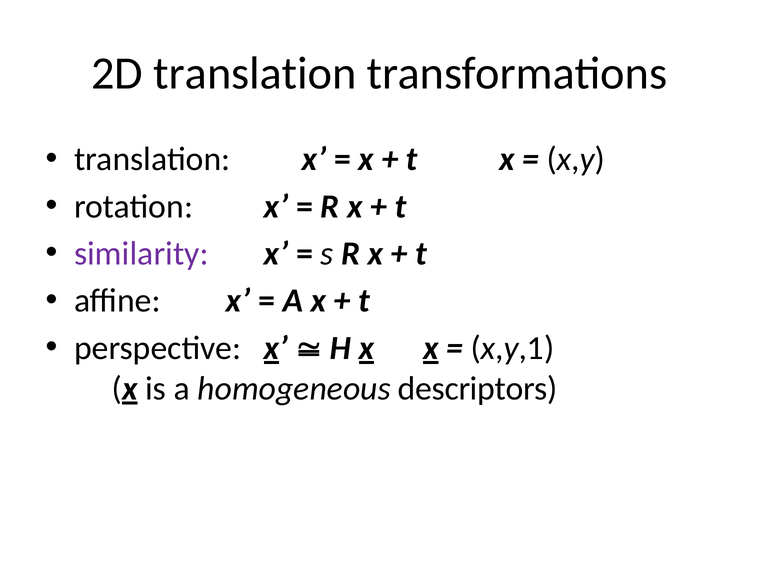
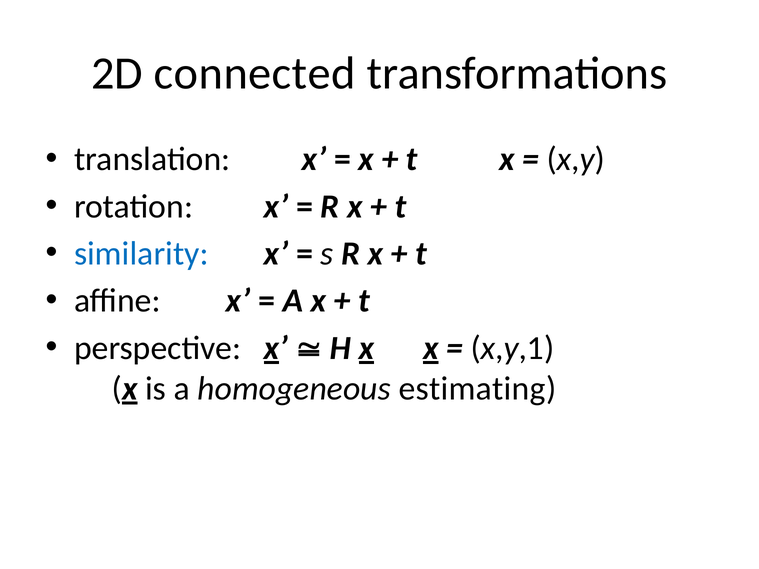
2D translation: translation -> connected
similarity colour: purple -> blue
descriptors: descriptors -> estimating
